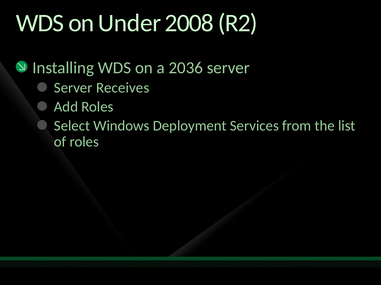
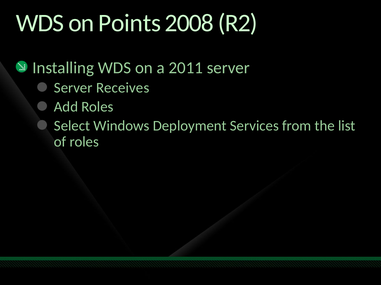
Under: Under -> Points
2036: 2036 -> 2011
